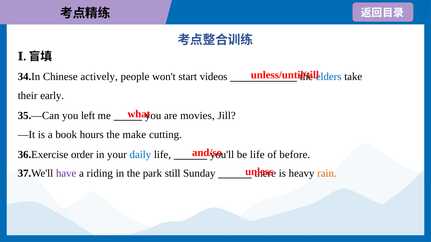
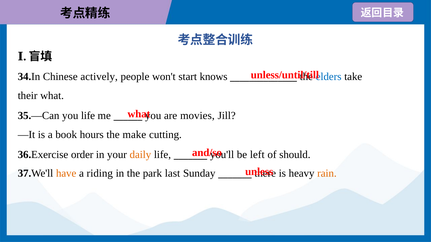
videos: videos -> knows
their early: early -> what
you left: left -> life
daily colour: blue -> orange
be life: life -> left
before: before -> should
have colour: purple -> orange
still: still -> last
